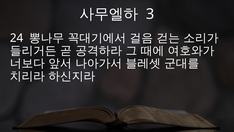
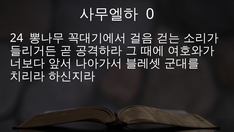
3: 3 -> 0
